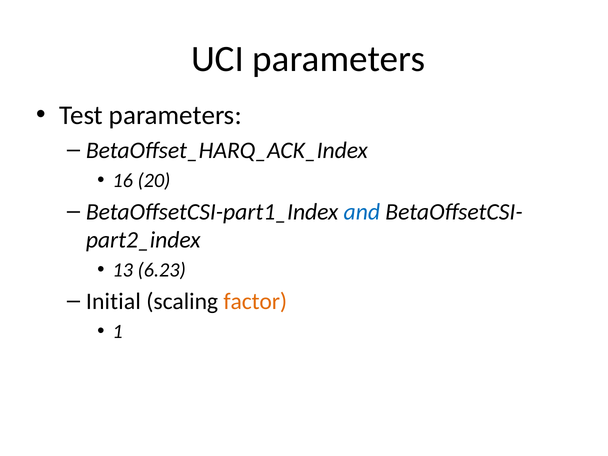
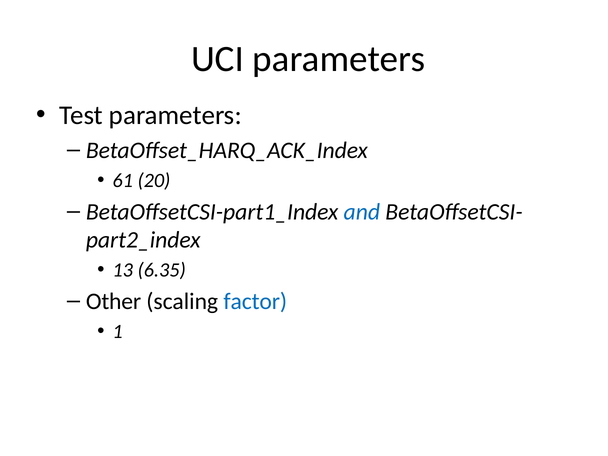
16: 16 -> 61
6.23: 6.23 -> 6.35
Initial: Initial -> Other
factor colour: orange -> blue
